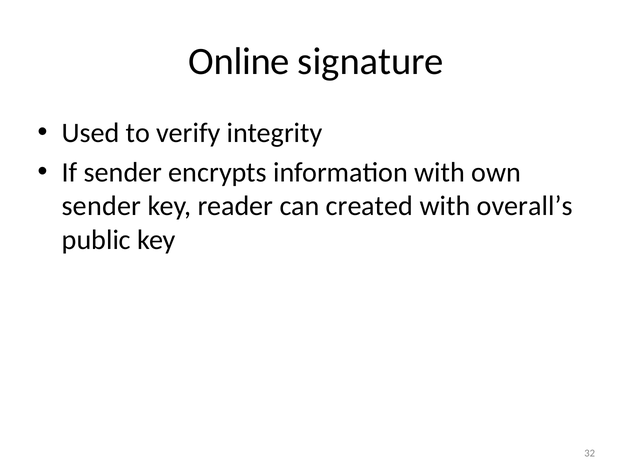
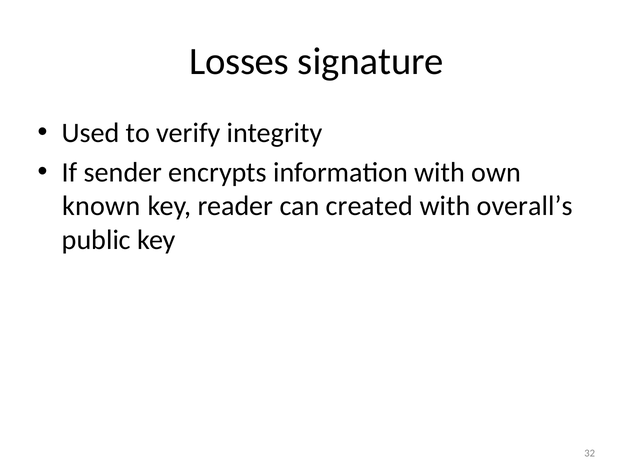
Online: Online -> Losses
sender at (101, 206): sender -> known
